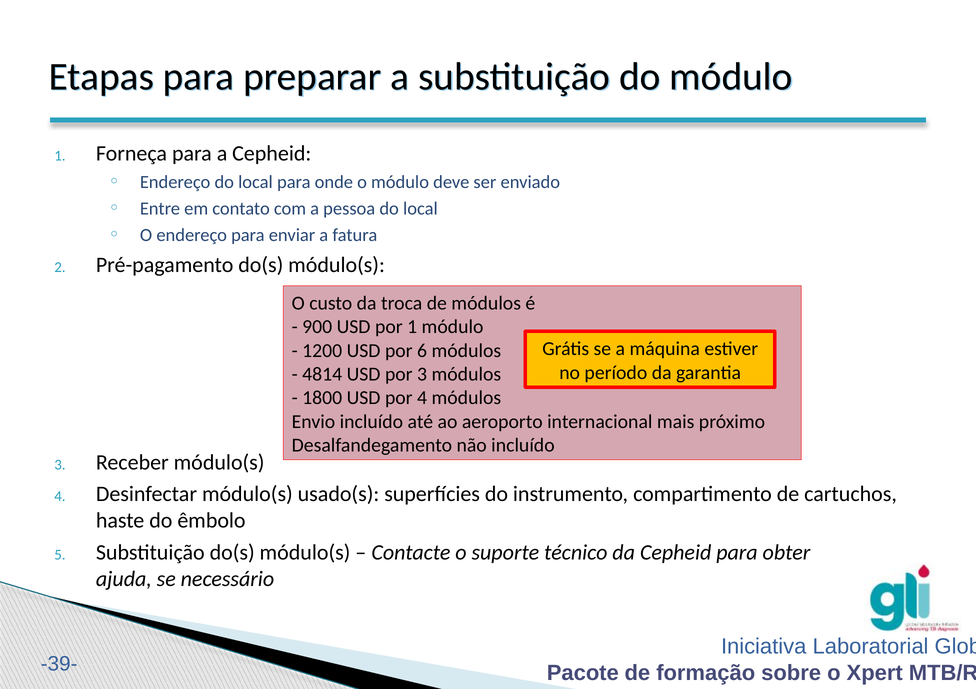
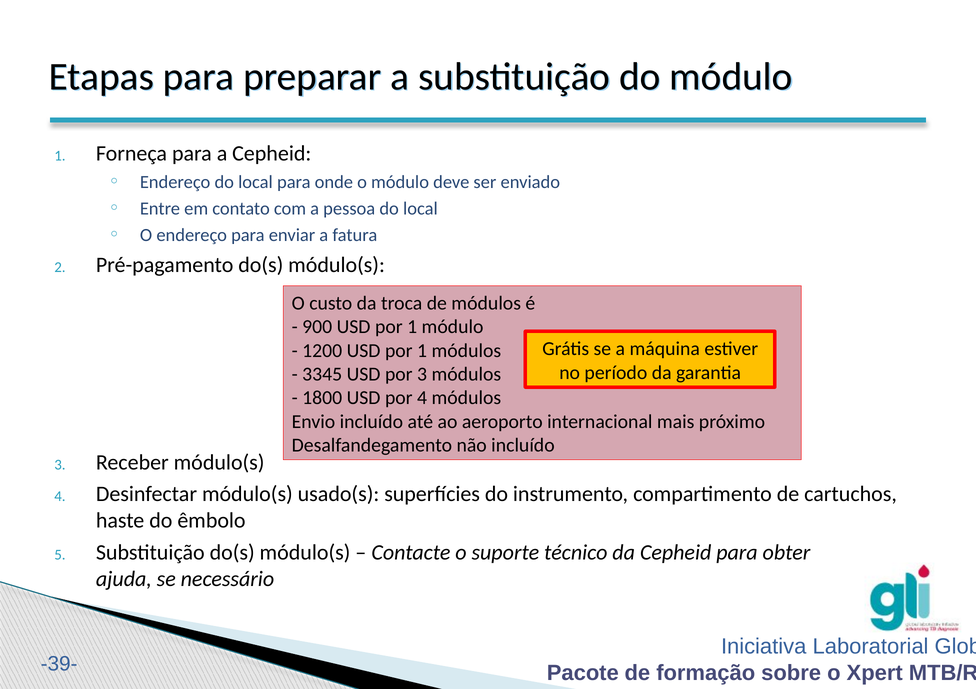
1200 USD por 6: 6 -> 1
4814: 4814 -> 3345
